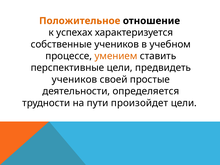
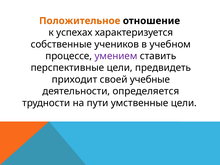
умением colour: orange -> purple
учеников at (74, 80): учеников -> приходит
простые: простые -> учебные
произойдет: произойдет -> умственные
